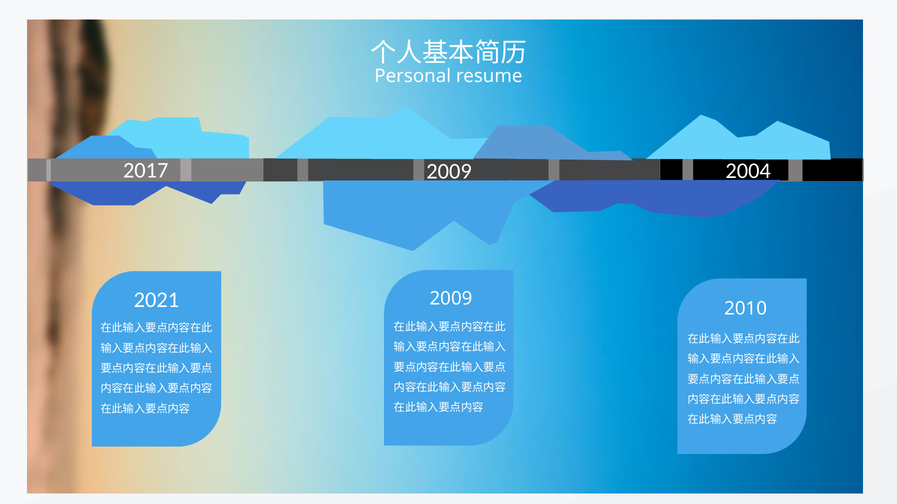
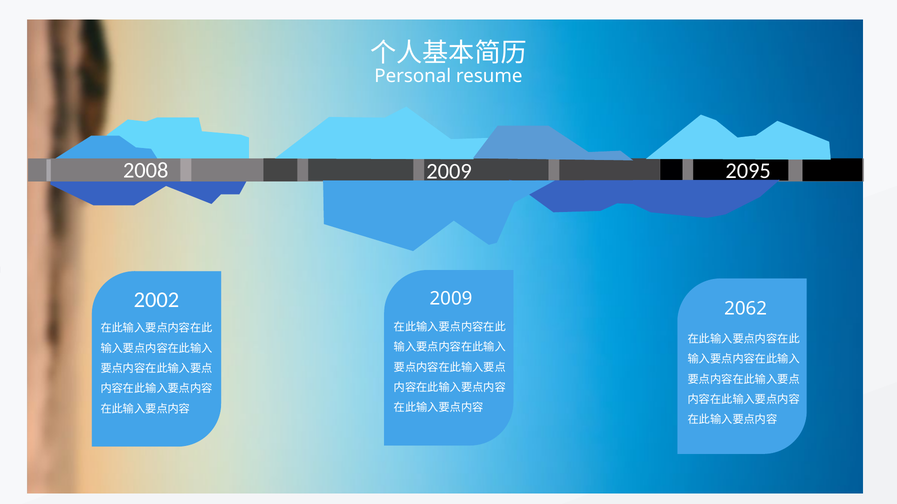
2017: 2017 -> 2008
2004: 2004 -> 2095
2021: 2021 -> 2002
2010: 2010 -> 2062
